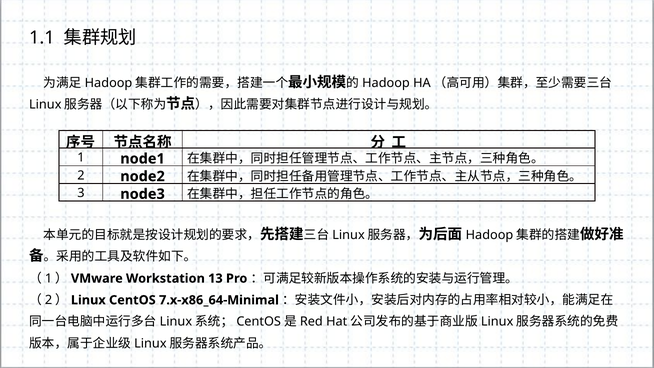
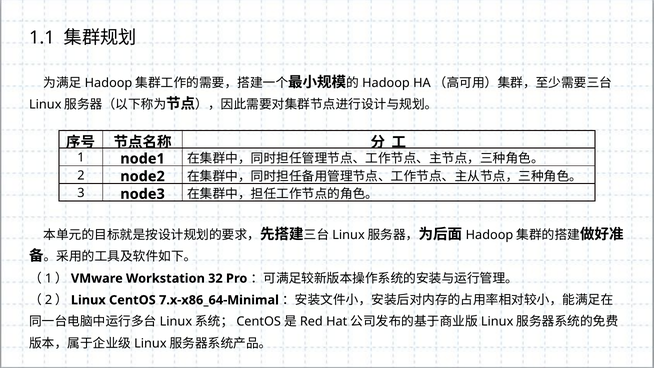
13: 13 -> 32
